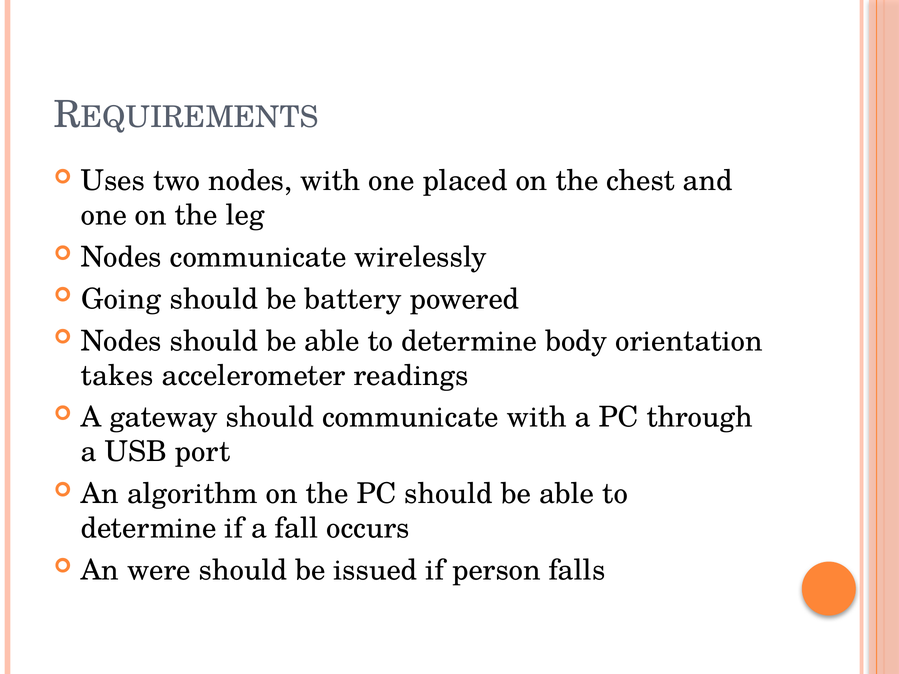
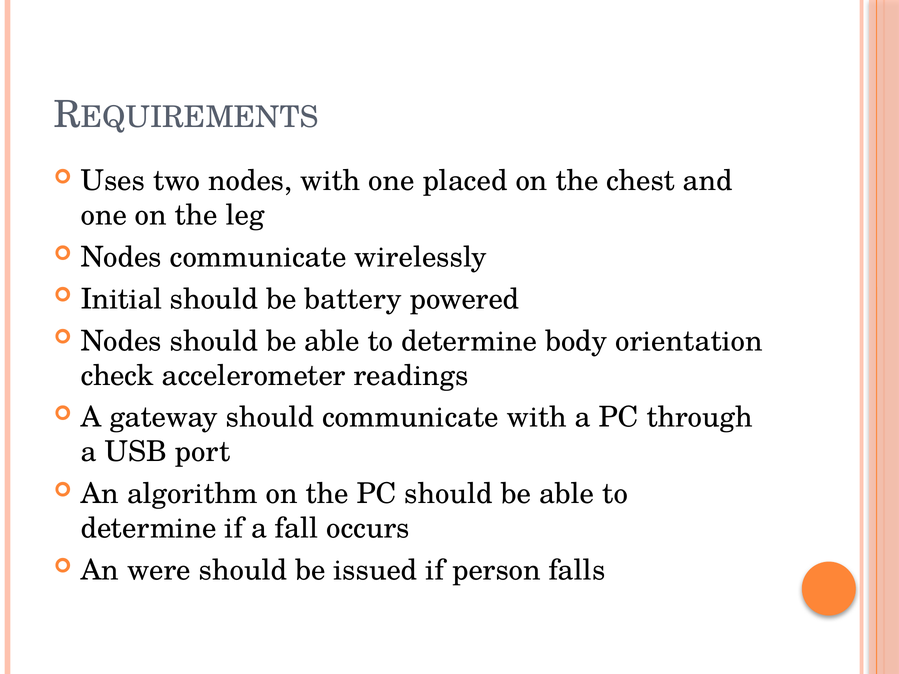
Going: Going -> Initial
takes: takes -> check
